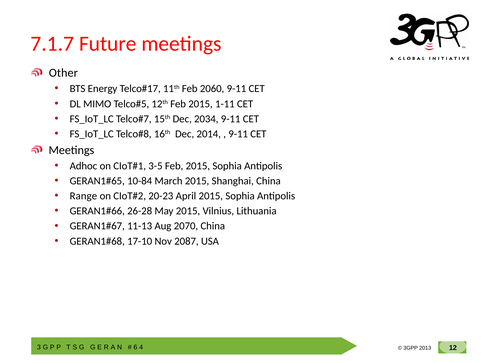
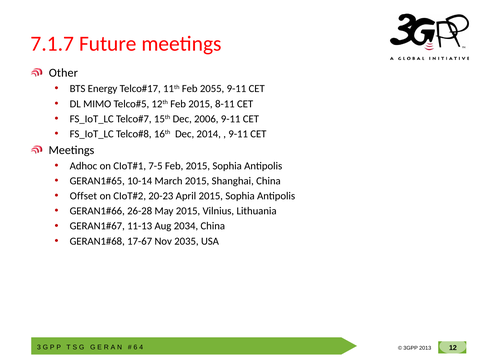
2060: 2060 -> 2055
1-11: 1-11 -> 8-11
2034: 2034 -> 2006
3-5: 3-5 -> 7-5
10-84: 10-84 -> 10-14
Range: Range -> Offset
2070: 2070 -> 2034
17-10: 17-10 -> 17-67
2087: 2087 -> 2035
